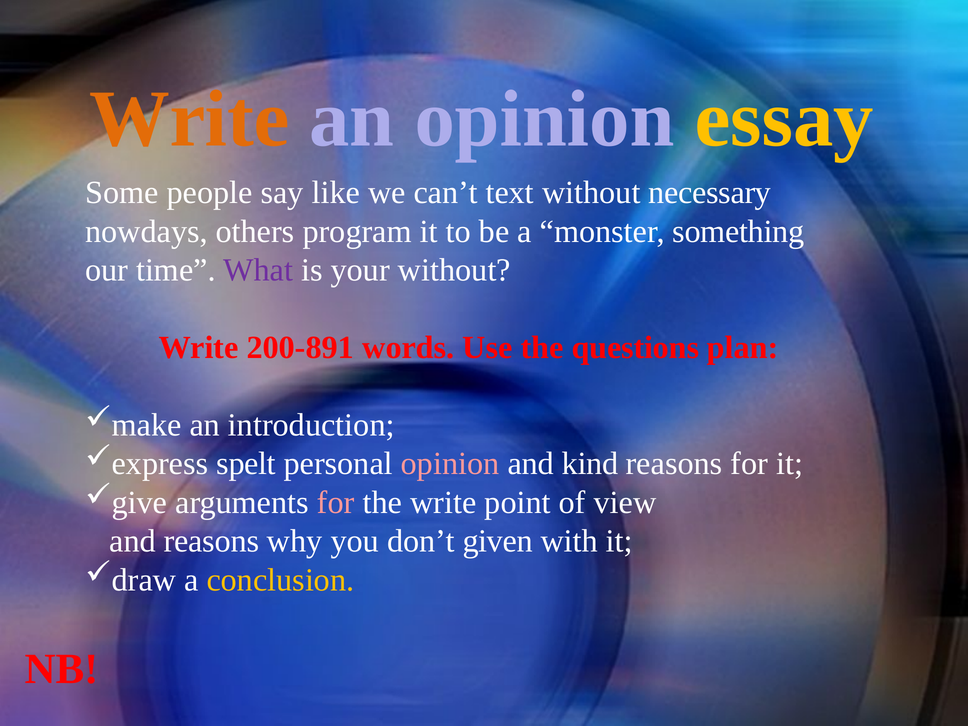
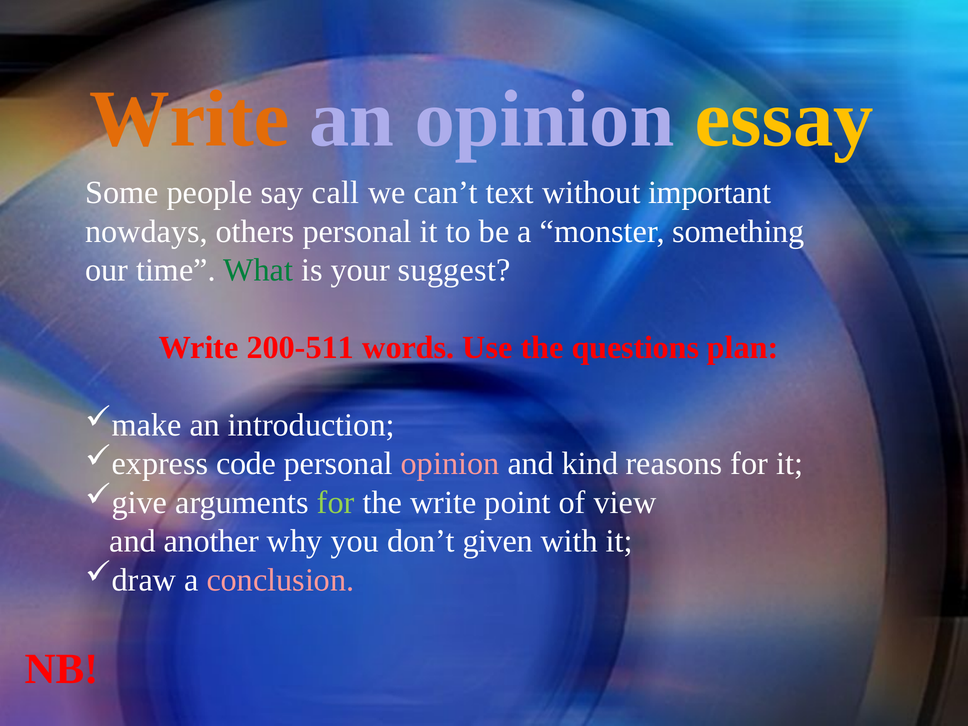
like: like -> call
necessary: necessary -> important
others program: program -> personal
What colour: purple -> green
your without: without -> suggest
200-891: 200-891 -> 200-511
spelt: spelt -> code
for at (336, 503) colour: pink -> light green
and reasons: reasons -> another
conclusion colour: yellow -> pink
